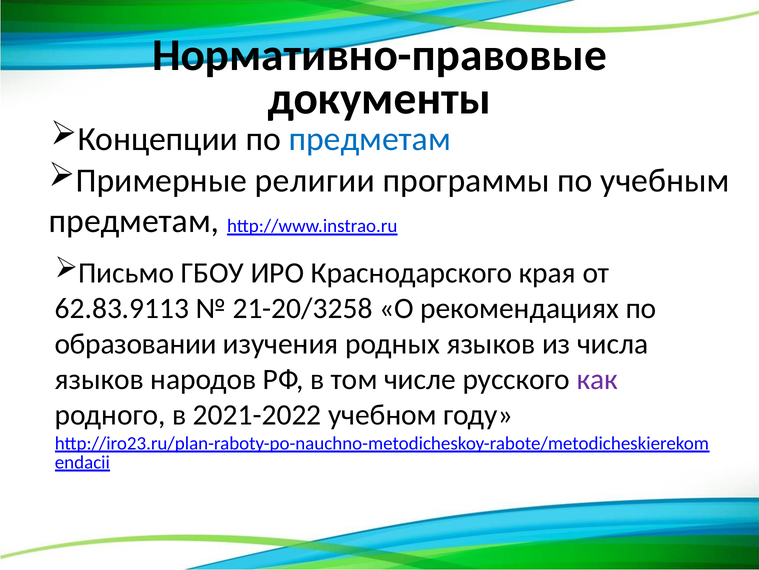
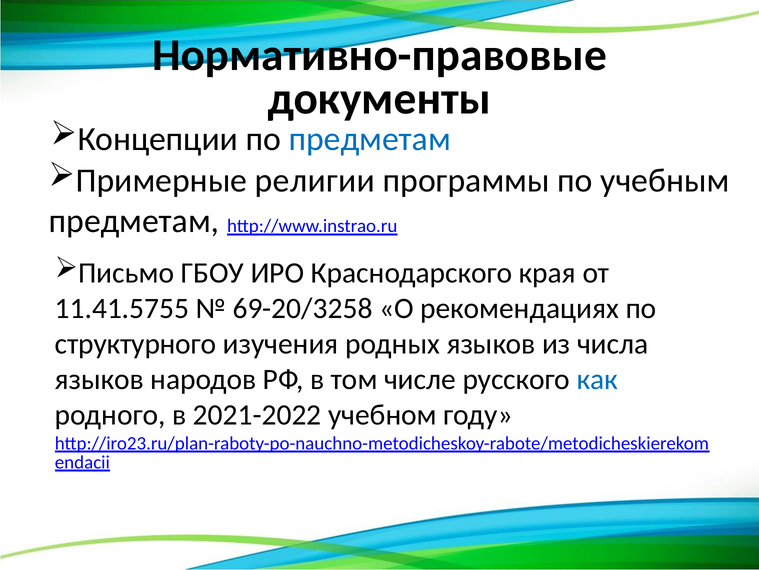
62.83.9113: 62.83.9113 -> 11.41.5755
21-20/3258: 21-20/3258 -> 69-20/3258
образовании: образовании -> структурного
как colour: purple -> blue
